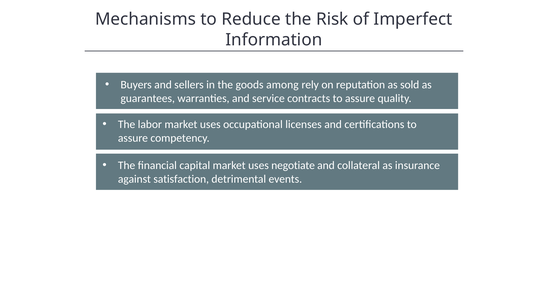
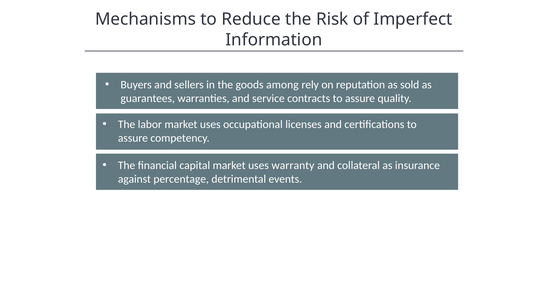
negotiate: negotiate -> warranty
satisfaction: satisfaction -> percentage
